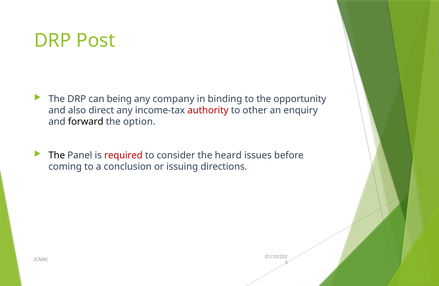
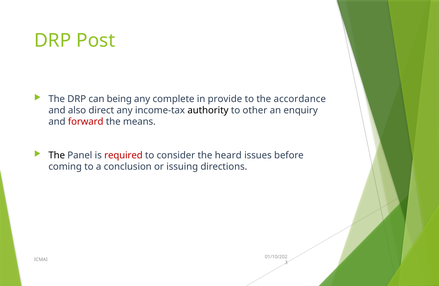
company: company -> complete
binding: binding -> provide
opportunity: opportunity -> accordance
authority colour: red -> black
forward colour: black -> red
option: option -> means
